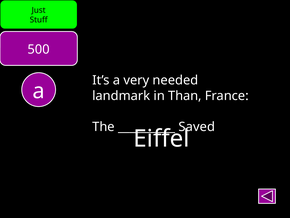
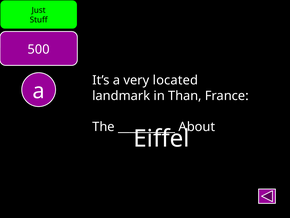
needed: needed -> located
Saved: Saved -> About
